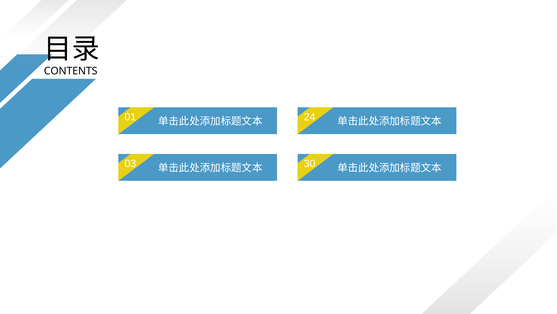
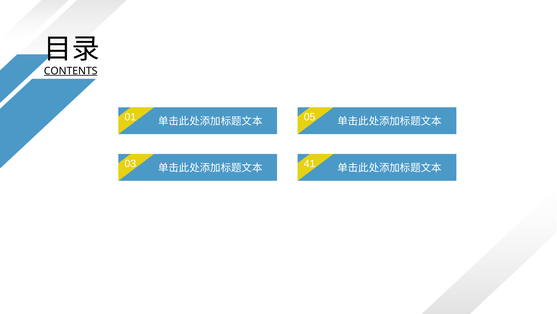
CONTENTS underline: none -> present
24: 24 -> 05
30: 30 -> 41
